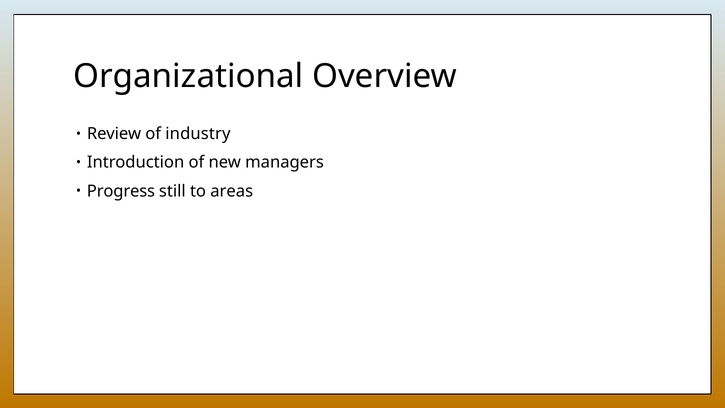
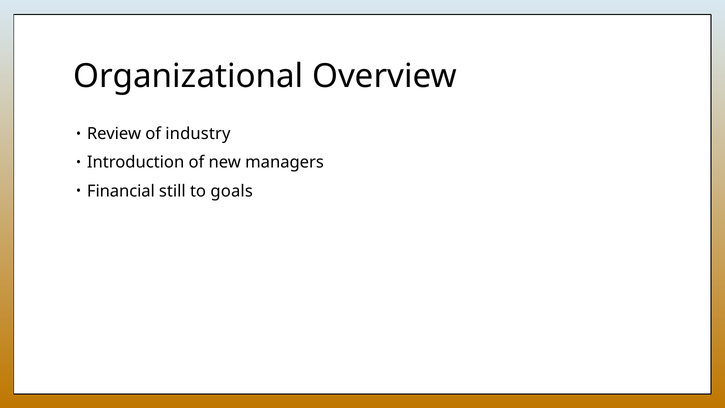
Progress: Progress -> Financial
areas: areas -> goals
